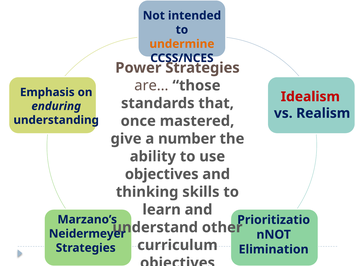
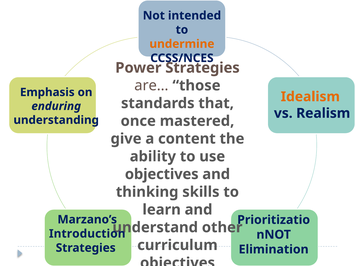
Idealism colour: red -> orange
number: number -> content
Neidermeyer: Neidermeyer -> Introduction
